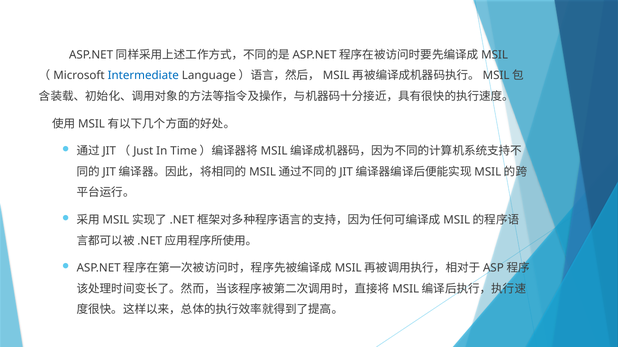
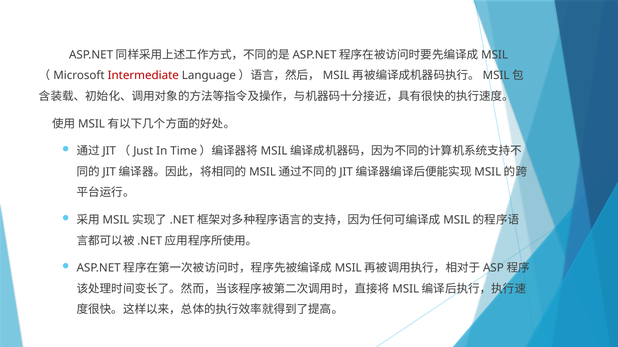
Intermediate colour: blue -> red
